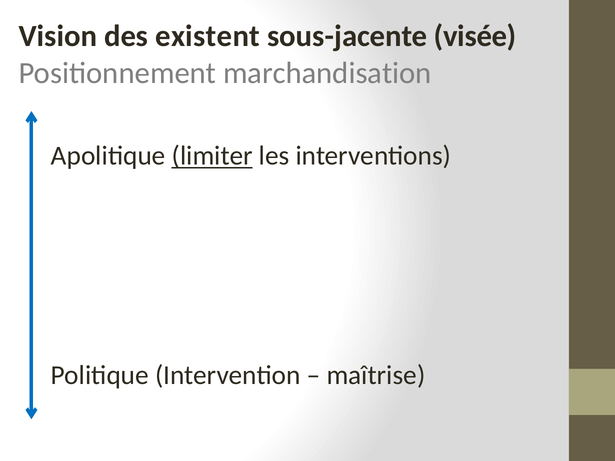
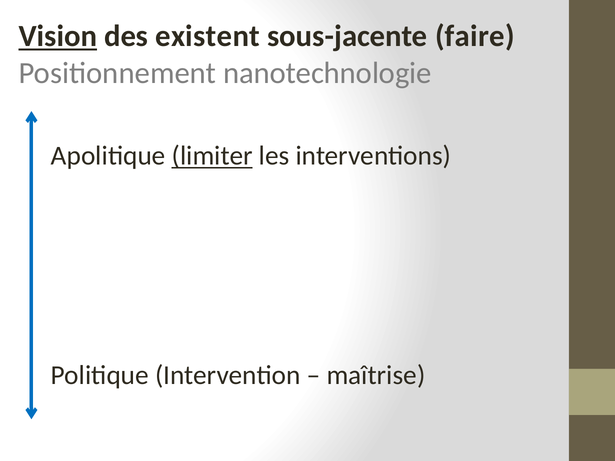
Vision underline: none -> present
visée: visée -> faire
marchandisation: marchandisation -> nanotechnologie
